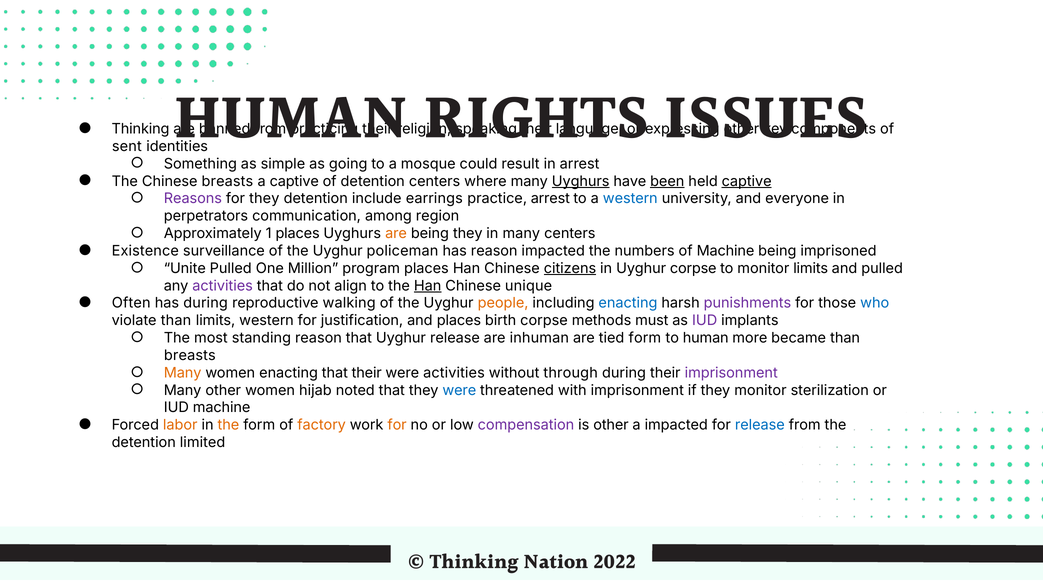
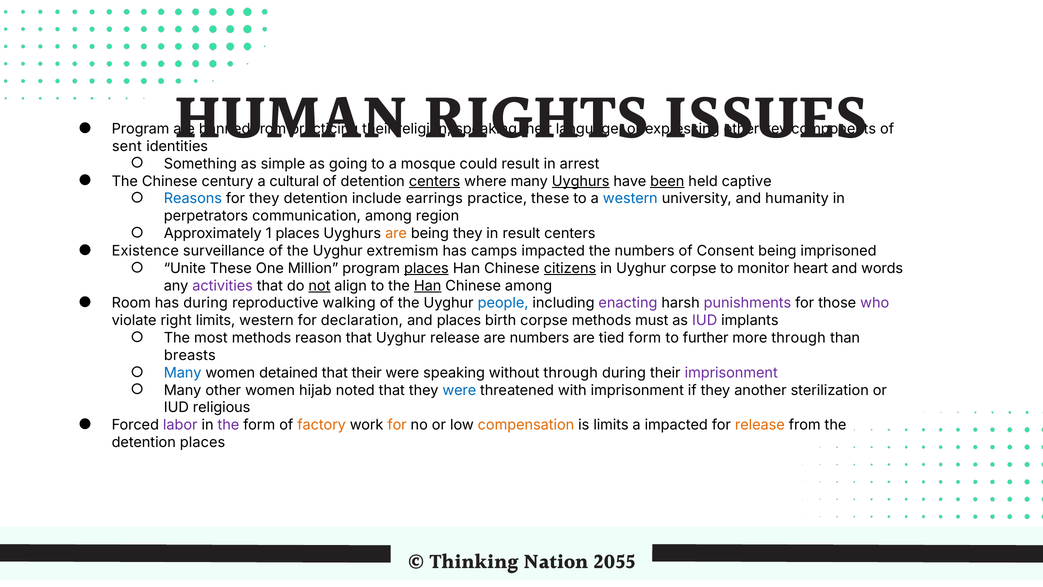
Thinking at (141, 129): Thinking -> Program
Chinese breasts: breasts -> century
a captive: captive -> cultural
centers at (435, 181) underline: none -> present
captive at (747, 181) underline: present -> none
Reasons colour: purple -> blue
practice arrest: arrest -> these
everyone: everyone -> humanity
in many: many -> result
policeman: policeman -> extremism
has reason: reason -> camps
of Machine: Machine -> Consent
Unite Pulled: Pulled -> These
places at (426, 268) underline: none -> present
monitor limits: limits -> heart
and pulled: pulled -> words
not underline: none -> present
Chinese unique: unique -> among
Often: Often -> Room
people colour: orange -> blue
enacting at (628, 303) colour: blue -> purple
who colour: blue -> purple
violate than: than -> right
justification: justification -> declaration
most standing: standing -> methods
are inhuman: inhuman -> numbers
to human: human -> further
more became: became -> through
Many at (183, 373) colour: orange -> blue
women enacting: enacting -> detained
were activities: activities -> speaking
they monitor: monitor -> another
IUD machine: machine -> religious
labor colour: orange -> purple
the at (228, 425) colour: orange -> purple
compensation colour: purple -> orange
is other: other -> limits
release at (760, 425) colour: blue -> orange
detention limited: limited -> places
2022: 2022 -> 2055
